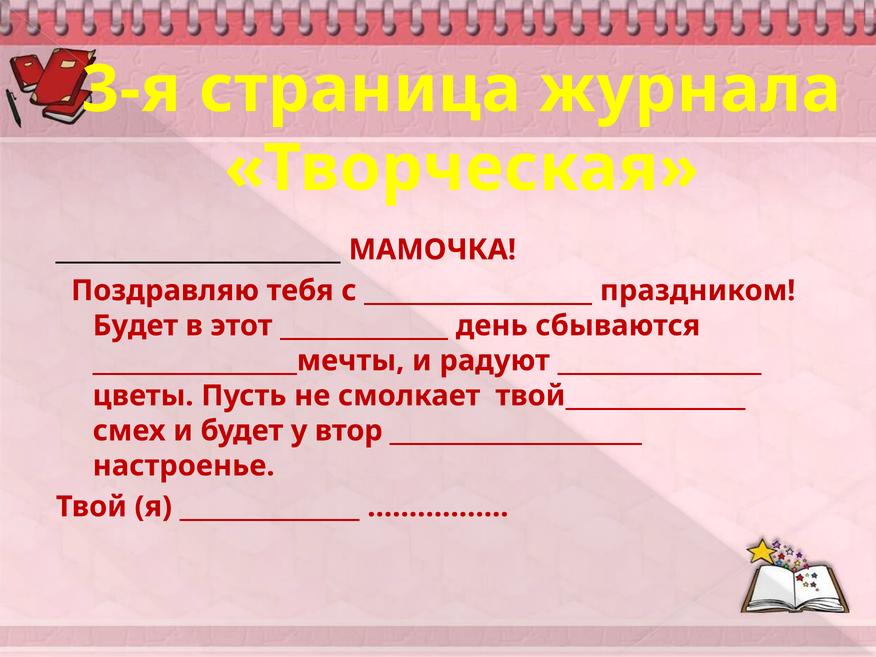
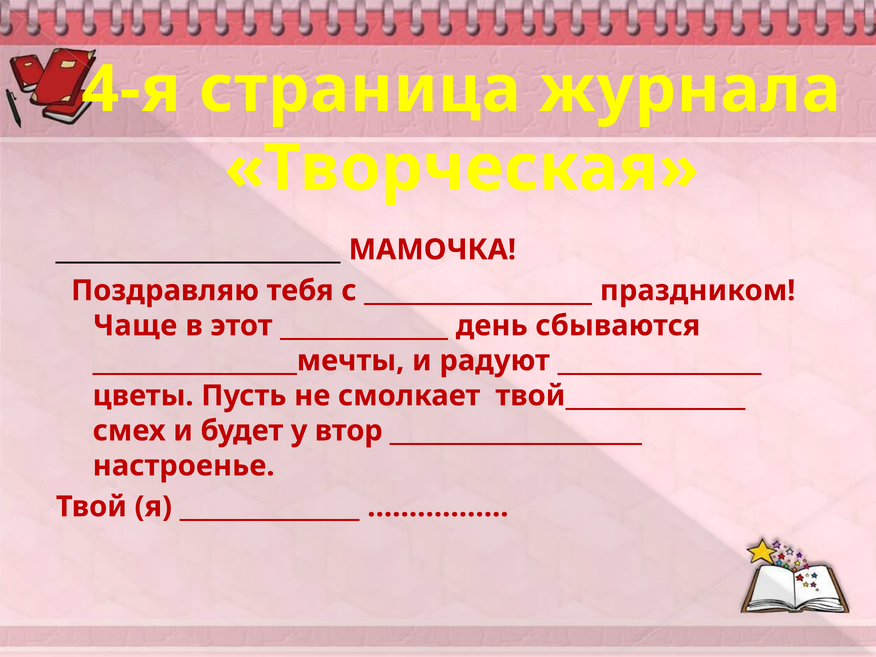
3-я: 3-я -> 4-я
Будет at (135, 326): Будет -> Чаще
